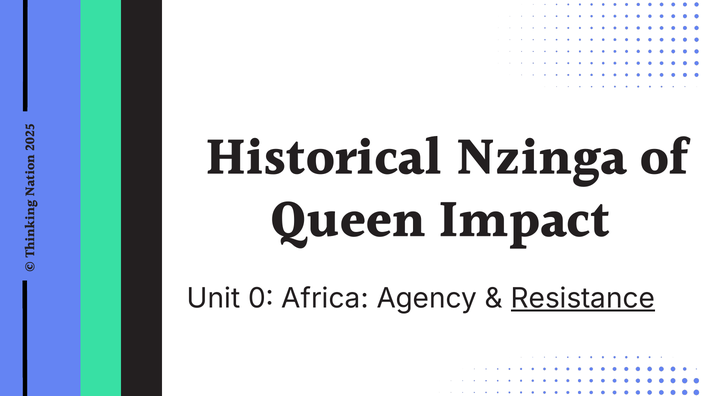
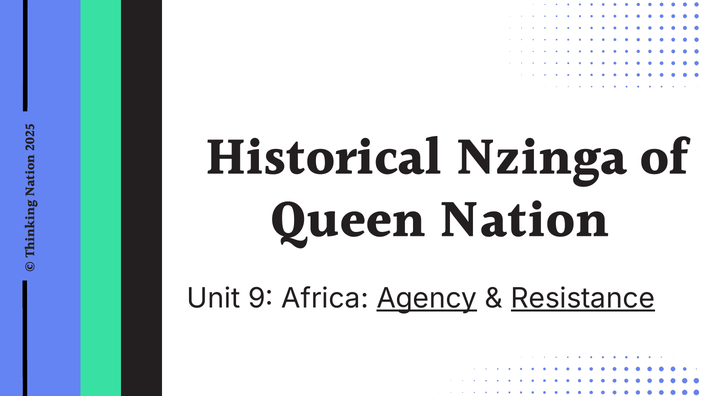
Impact: Impact -> Nation
Unit 0: 0 -> 9
Agency underline: none -> present
